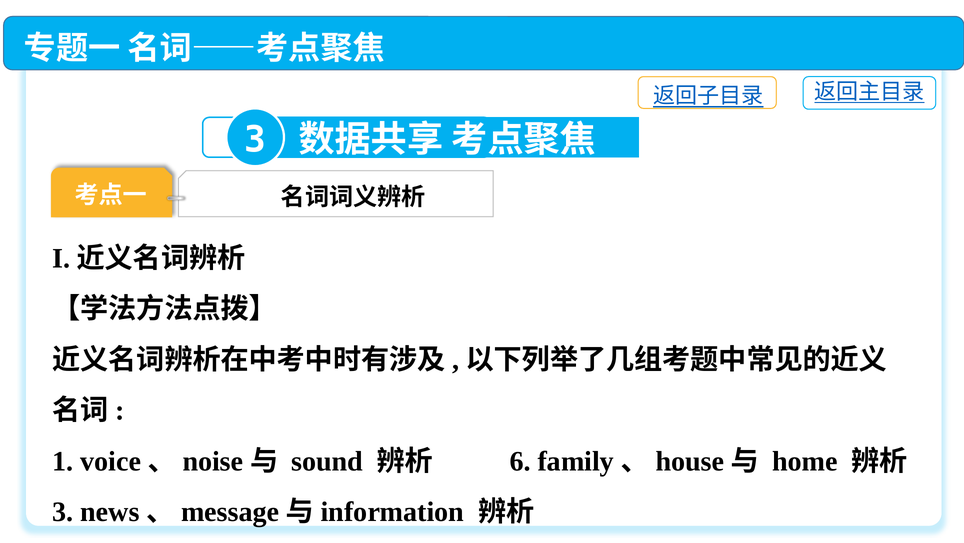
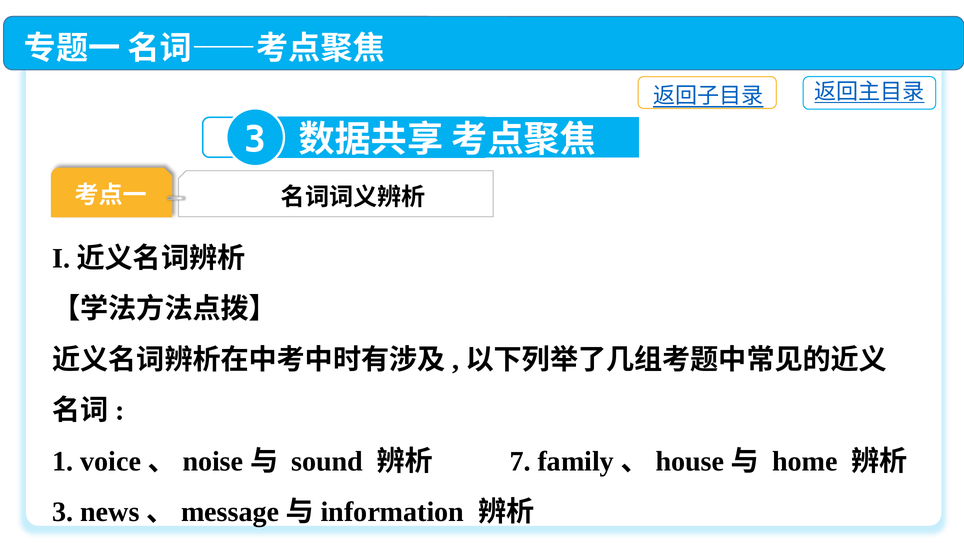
6: 6 -> 7
